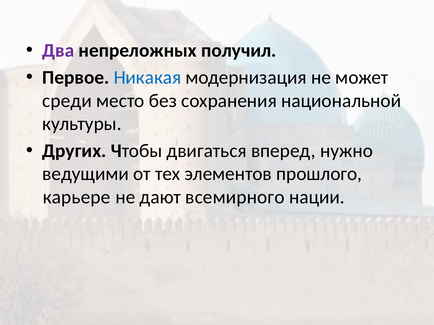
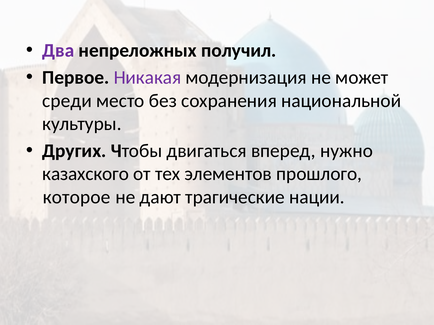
Никакая colour: blue -> purple
ведущими: ведущими -> казахского
карьере: карьере -> которое
всемирного: всемирного -> трагические
